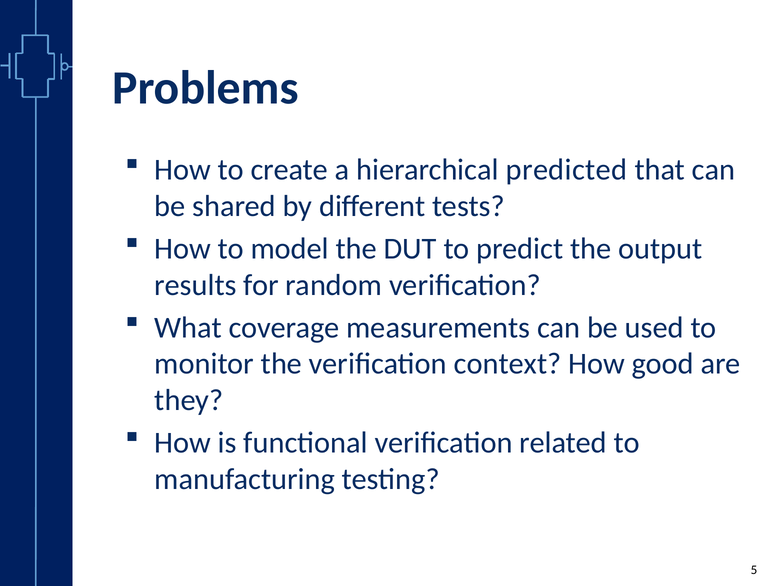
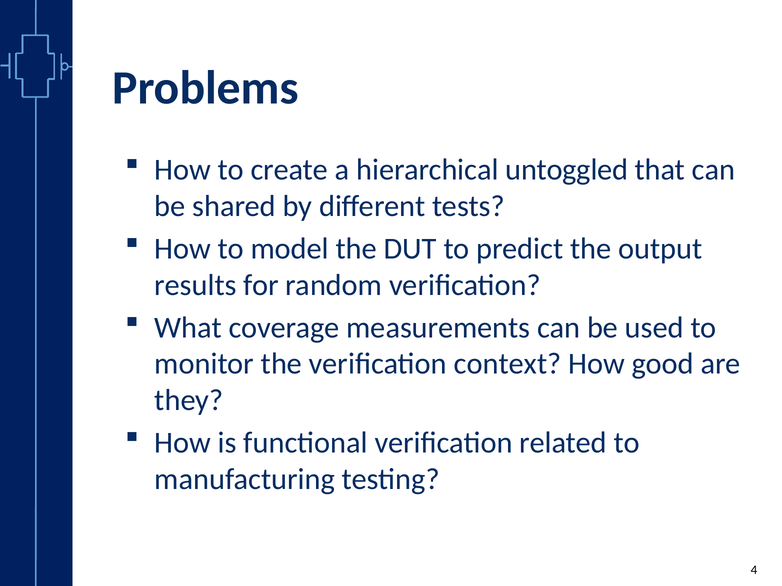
predicted: predicted -> untoggled
5: 5 -> 4
